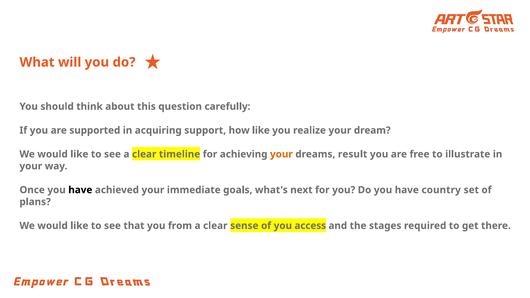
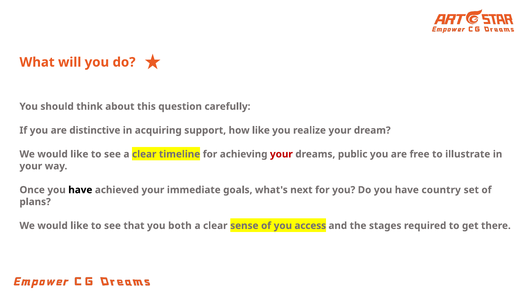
supported: supported -> distinctive
your at (281, 154) colour: orange -> red
result: result -> public
from: from -> both
